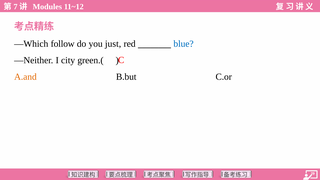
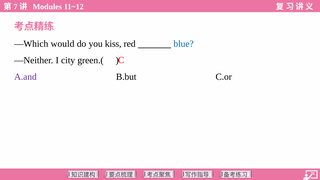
follow: follow -> would
just: just -> kiss
A.and colour: orange -> purple
